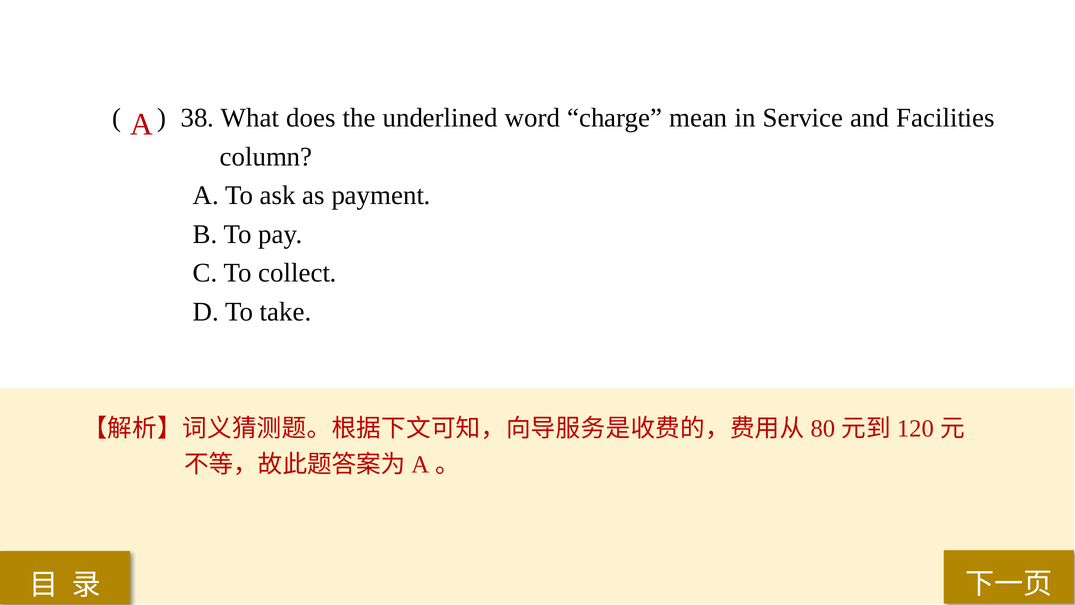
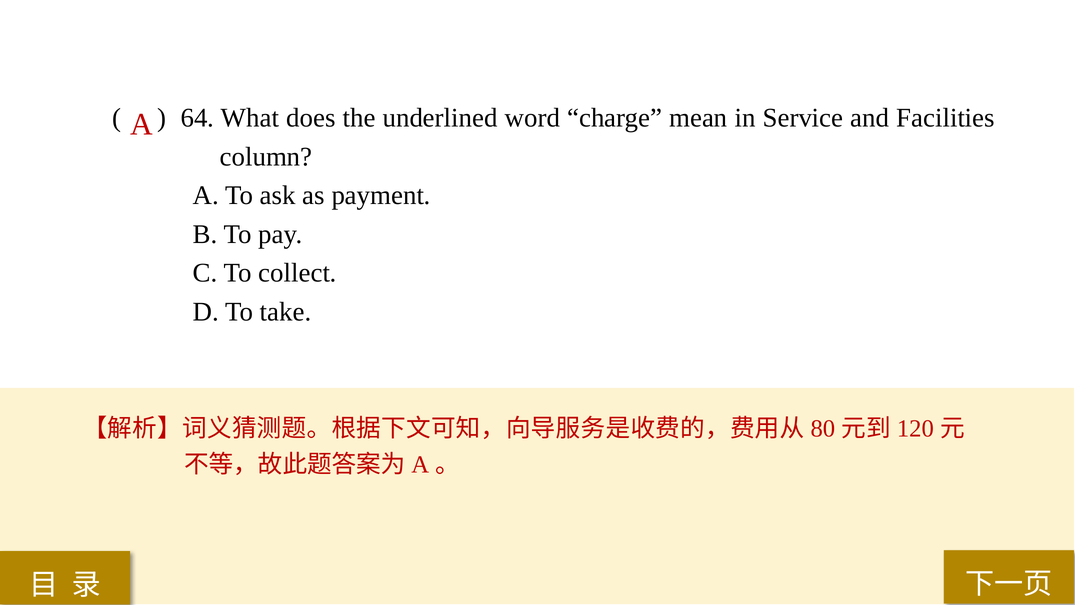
38: 38 -> 64
